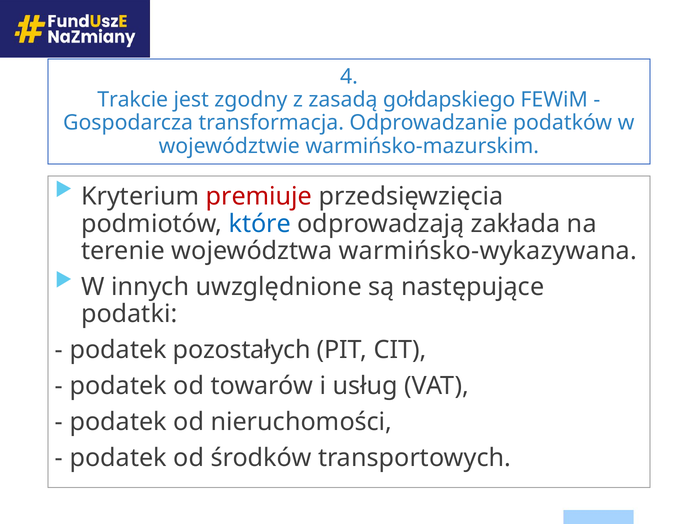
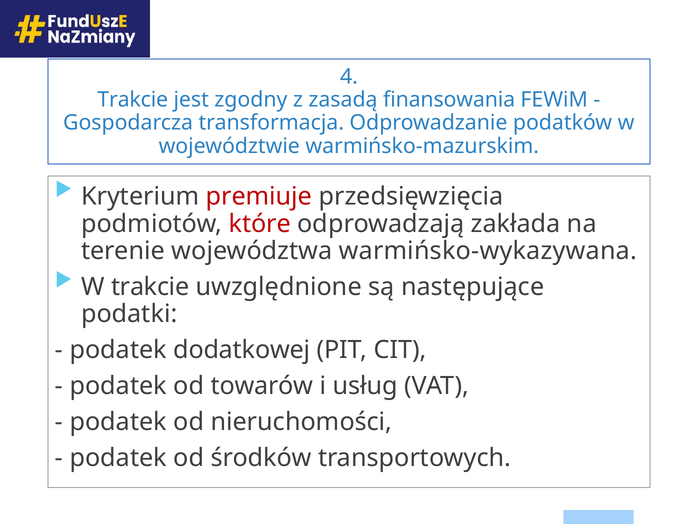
gołdapskiego: gołdapskiego -> finansowania
które colour: blue -> red
W innych: innych -> trakcie
pozostałych: pozostałych -> dodatkowej
